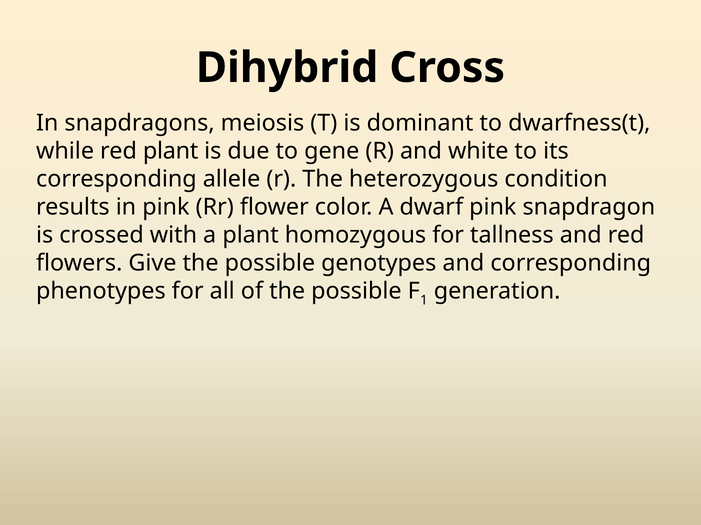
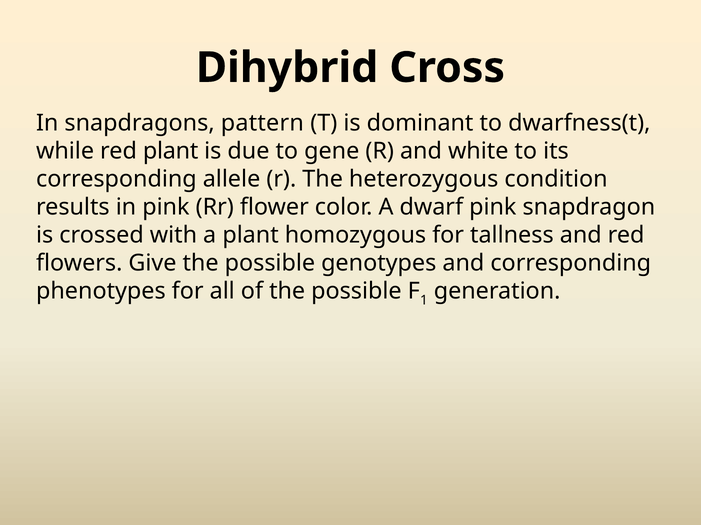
meiosis: meiosis -> pattern
